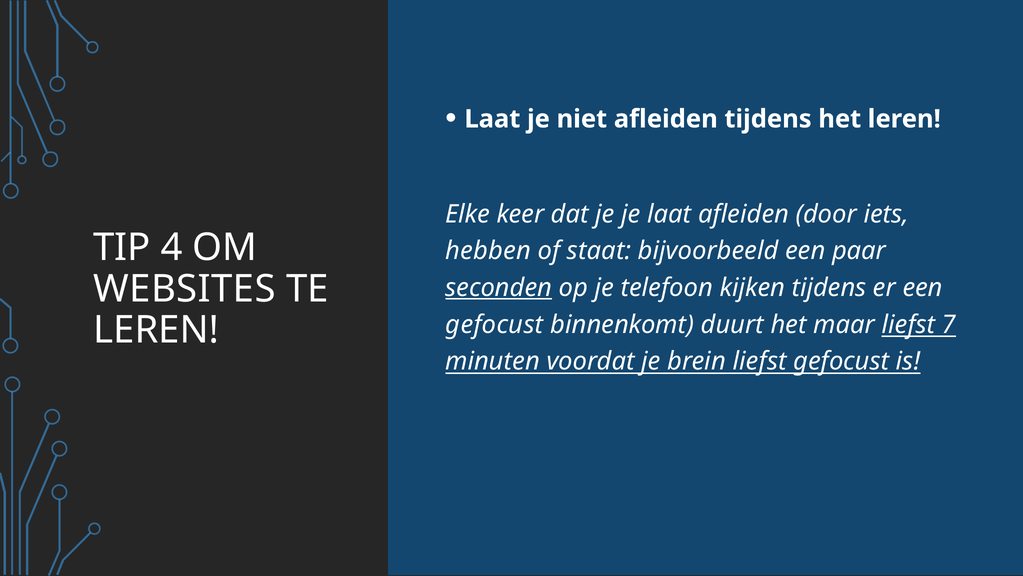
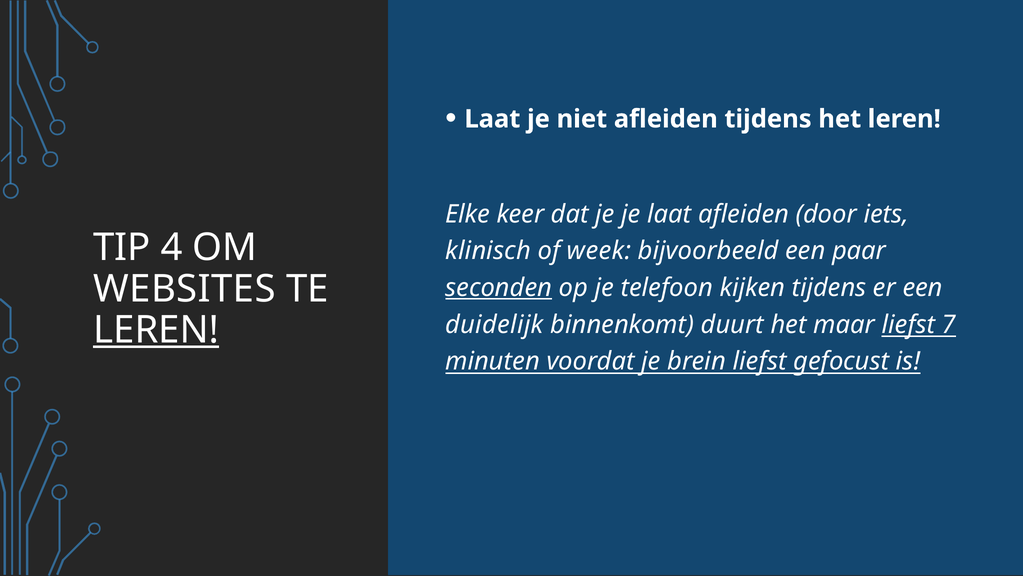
hebben: hebben -> klinisch
staat: staat -> week
gefocust at (494, 324): gefocust -> duidelijk
LEREN at (156, 330) underline: none -> present
